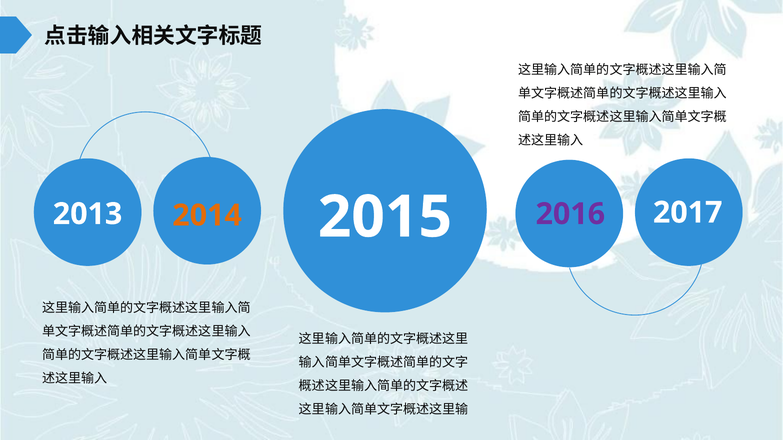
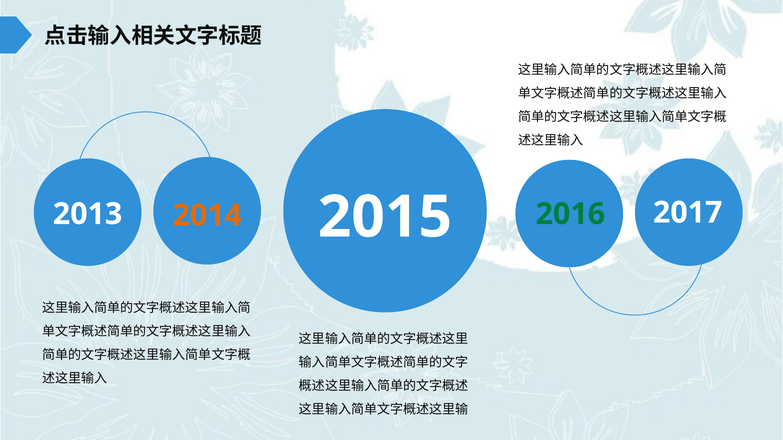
2016 colour: purple -> green
